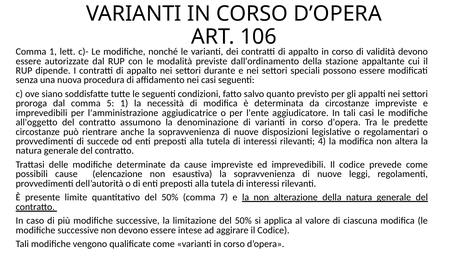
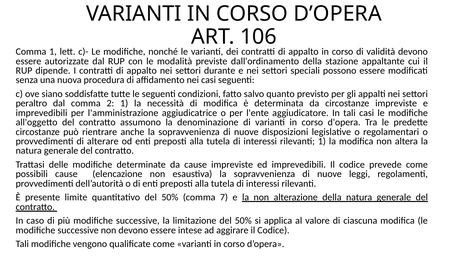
proroga: proroga -> peraltro
5: 5 -> 2
succede: succede -> alterare
rilevanti 4: 4 -> 1
